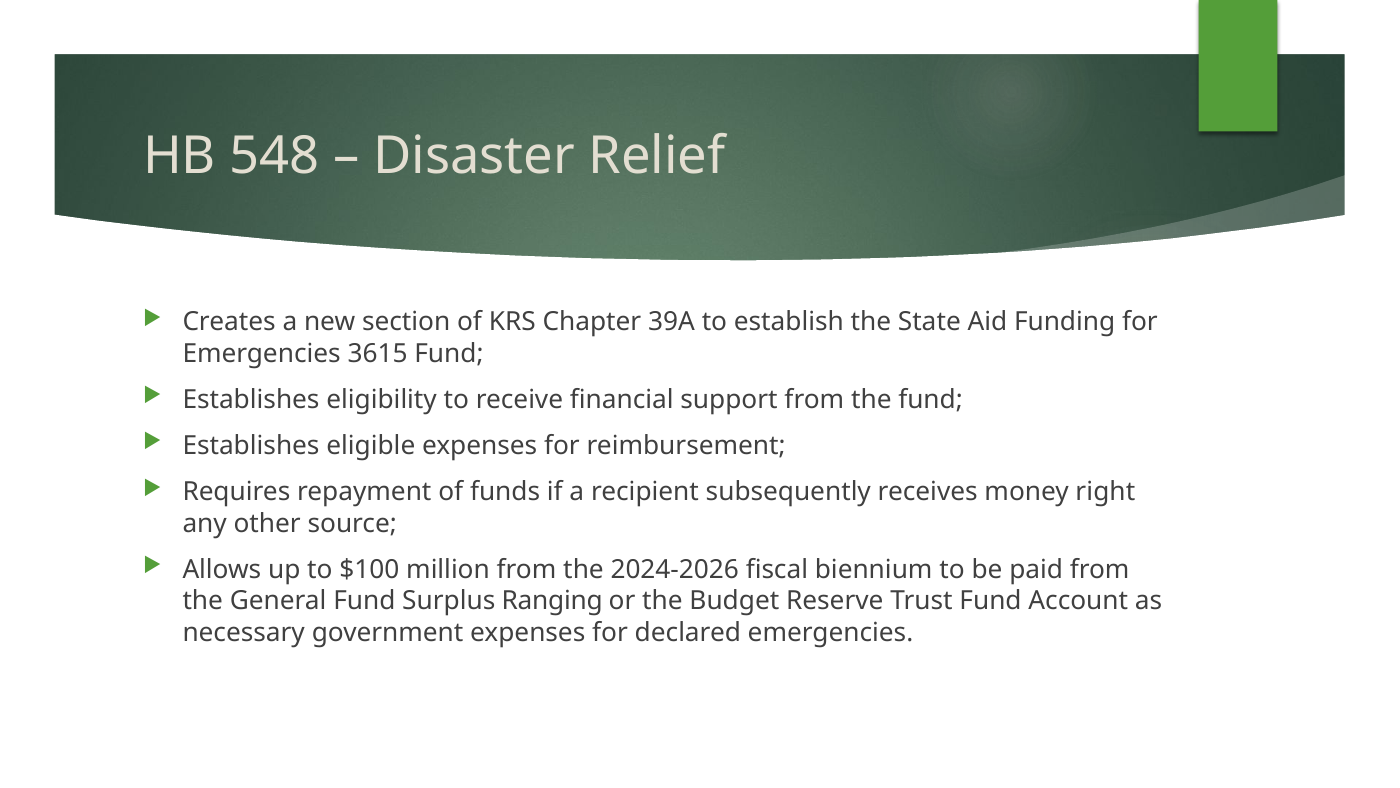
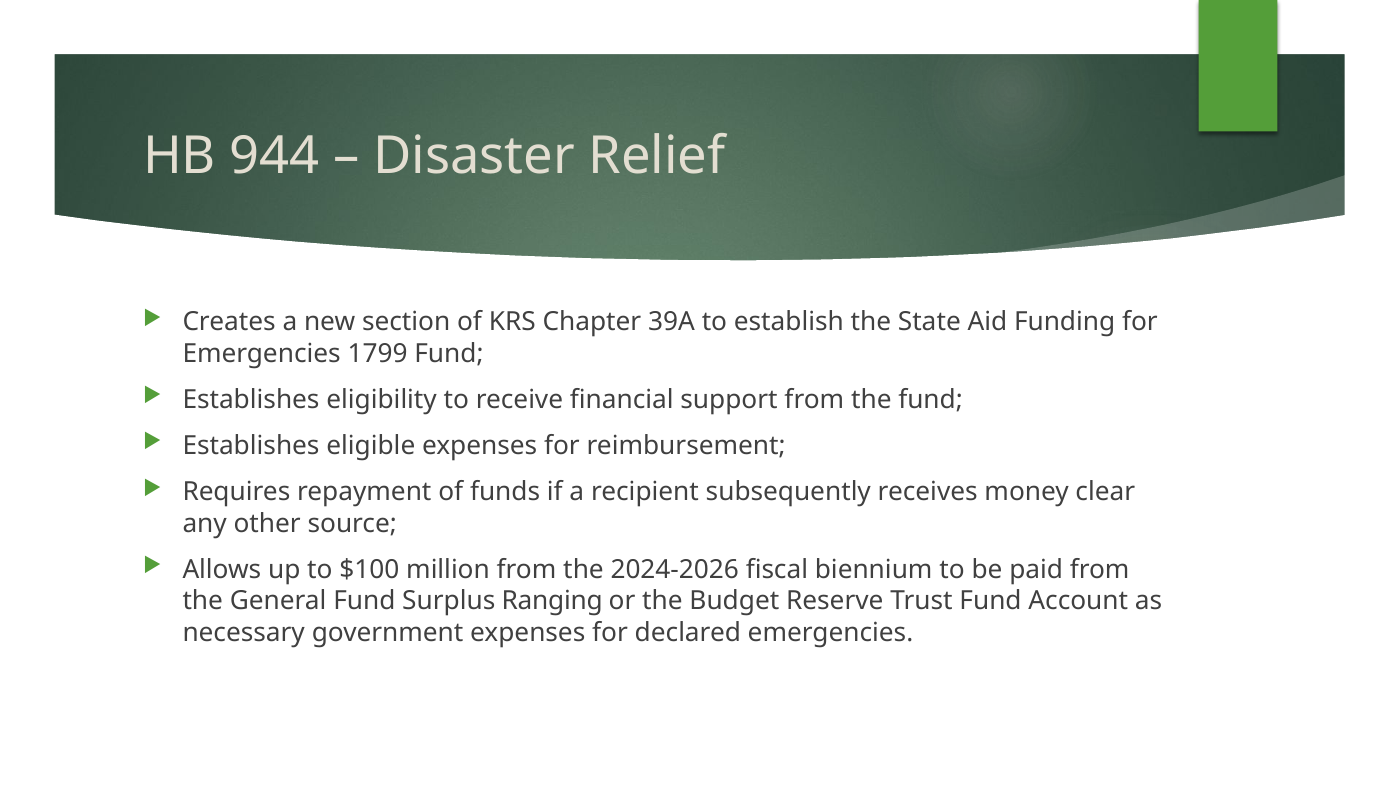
548: 548 -> 944
3615: 3615 -> 1799
right: right -> clear
